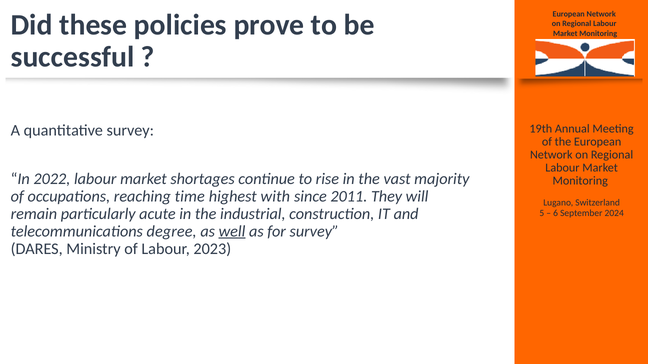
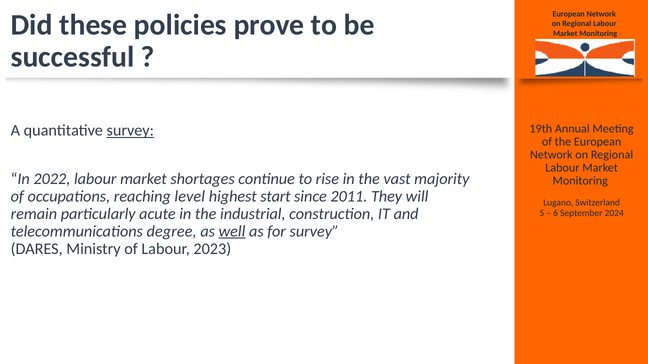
survey at (130, 131) underline: none -> present
time: time -> level
with: with -> start
